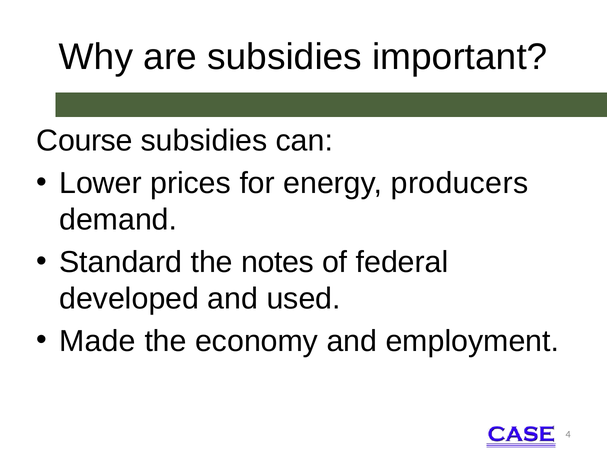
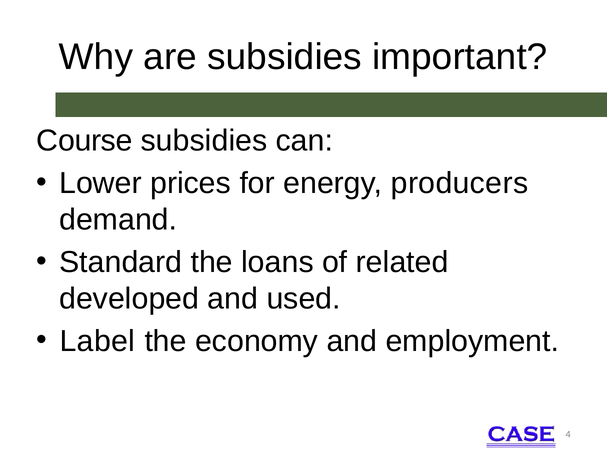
notes: notes -> loans
federal: federal -> related
Made: Made -> Label
